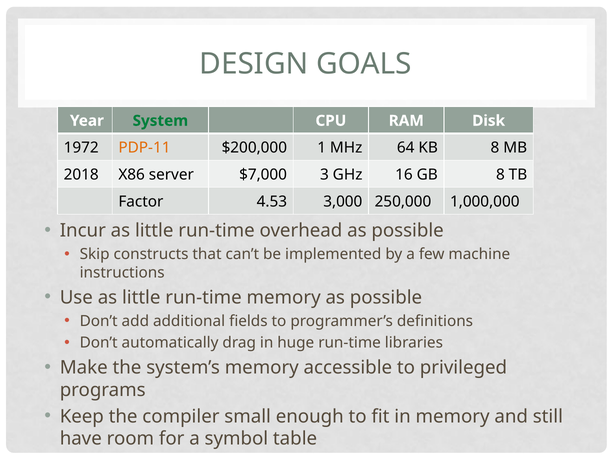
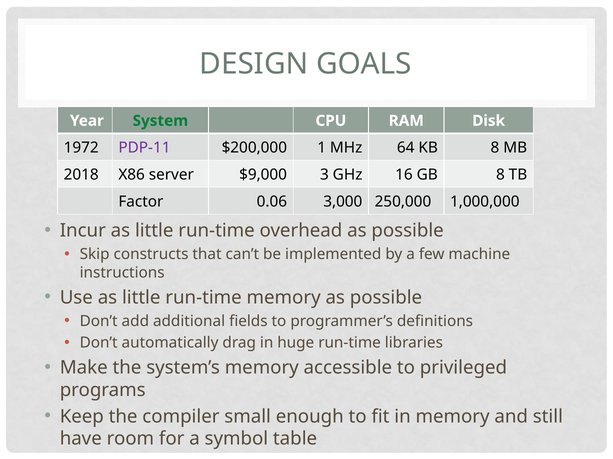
PDP-11 colour: orange -> purple
$7,000: $7,000 -> $9,000
4.53: 4.53 -> 0.06
